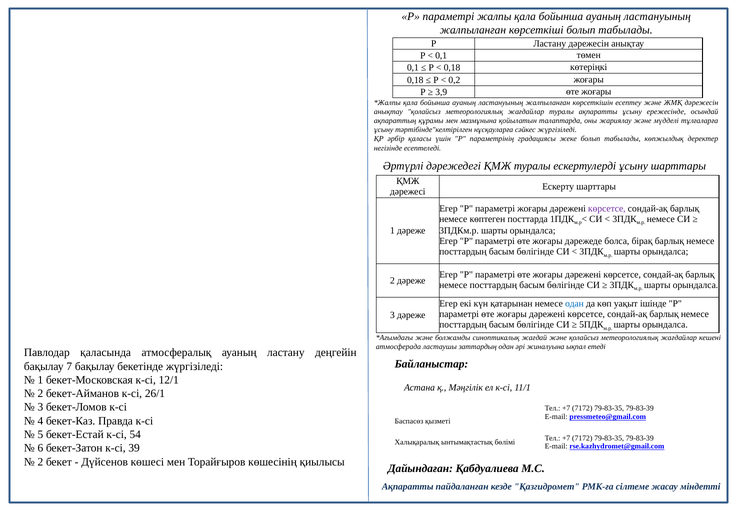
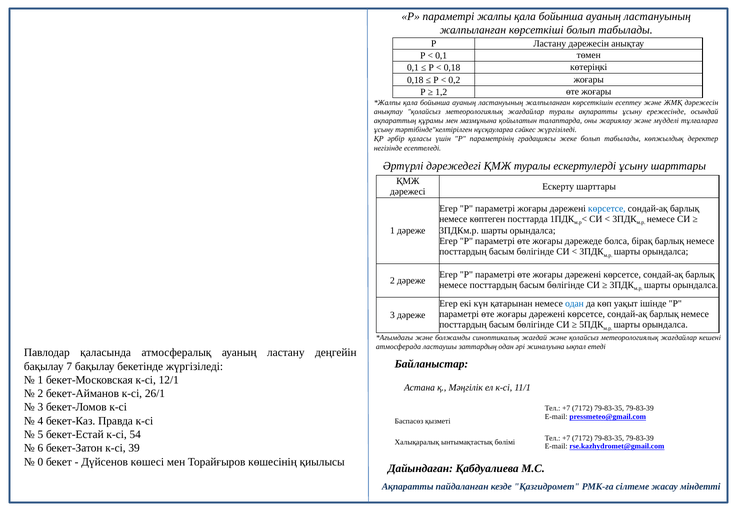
3,9: 3,9 -> 1,2
көрсетсе at (607, 208) colour: purple -> blue
2 at (40, 461): 2 -> 0
